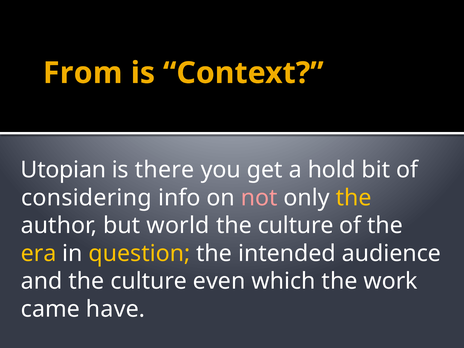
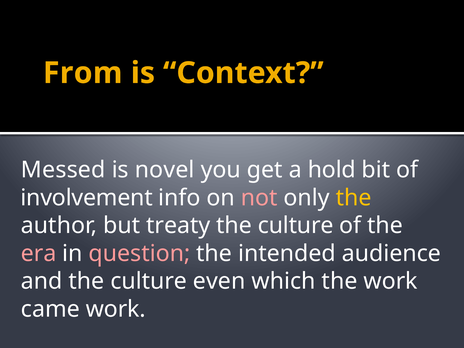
Utopian: Utopian -> Messed
there: there -> novel
considering: considering -> involvement
world: world -> treaty
era colour: yellow -> pink
question colour: yellow -> pink
came have: have -> work
